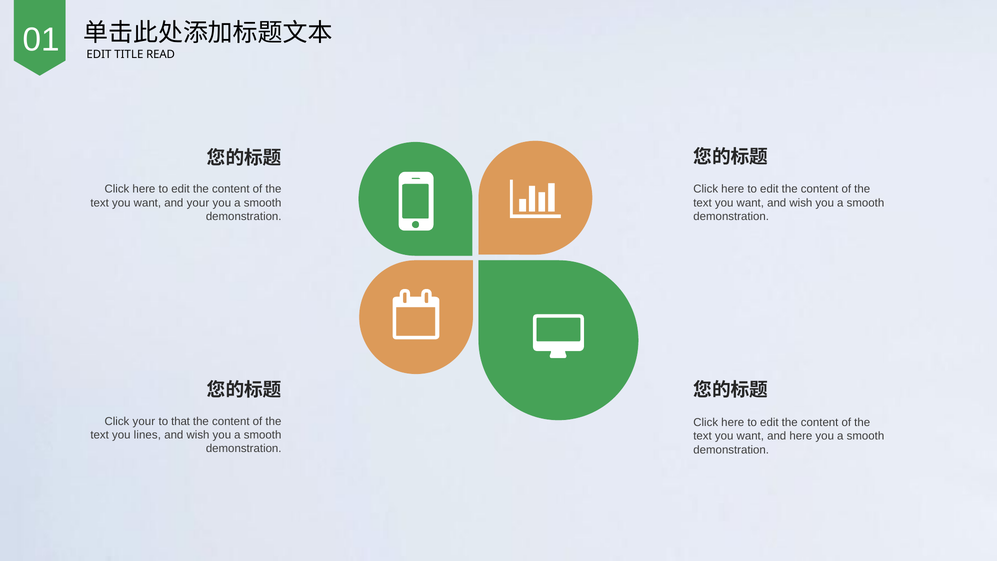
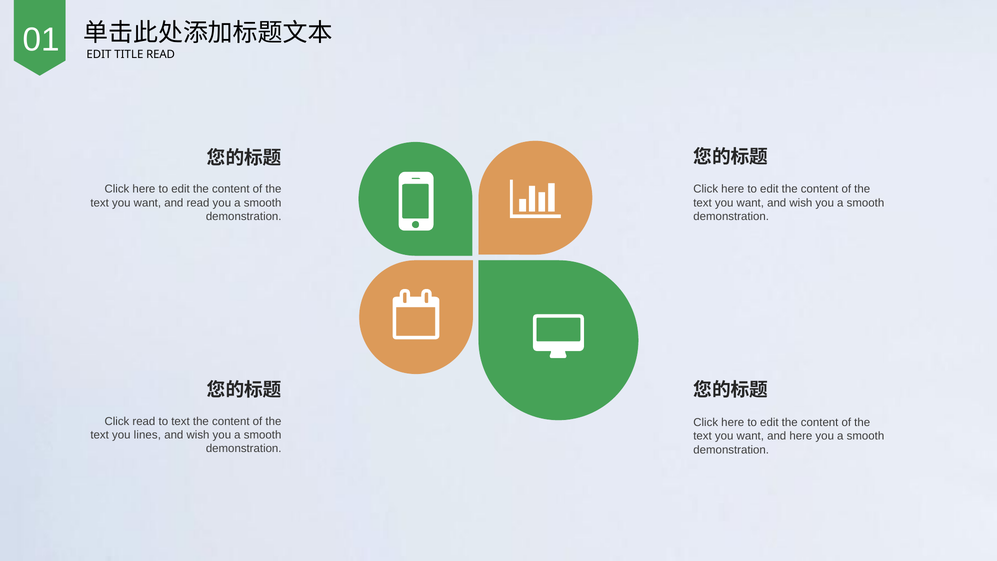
and your: your -> read
Click your: your -> read
to that: that -> text
